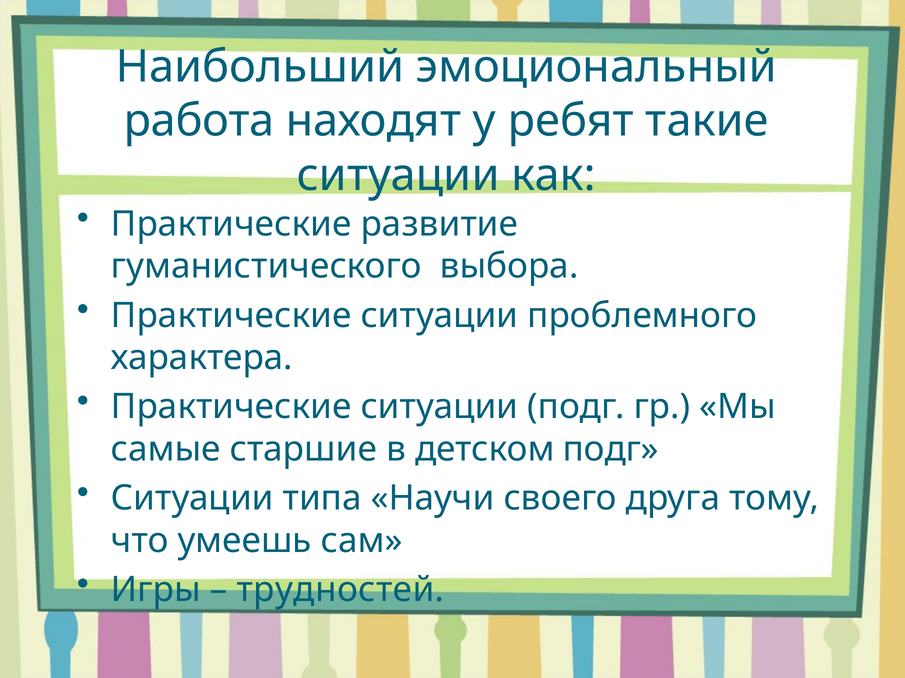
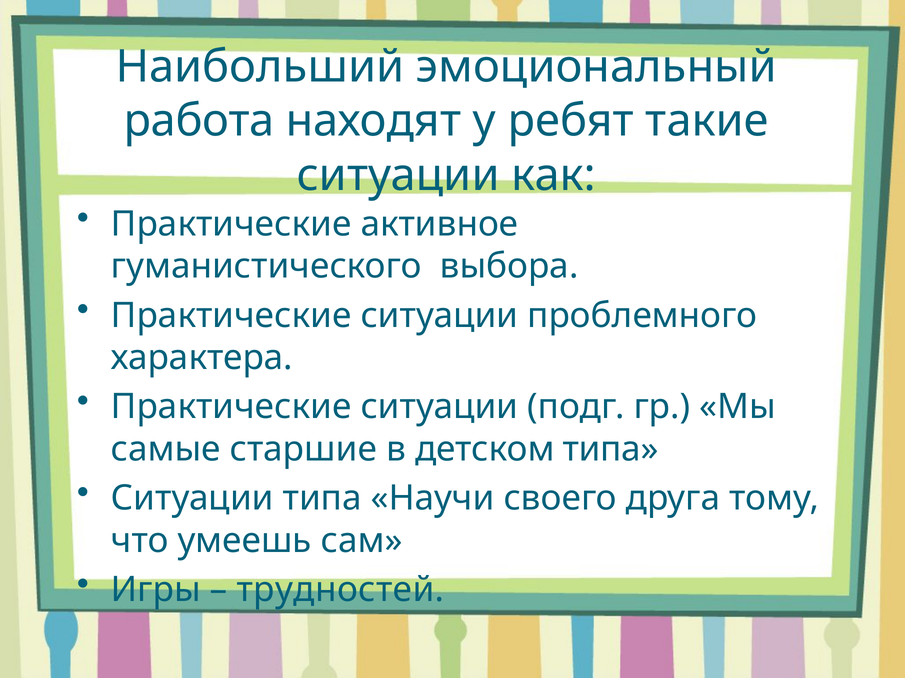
развитие: развитие -> активное
детском подг: подг -> типа
